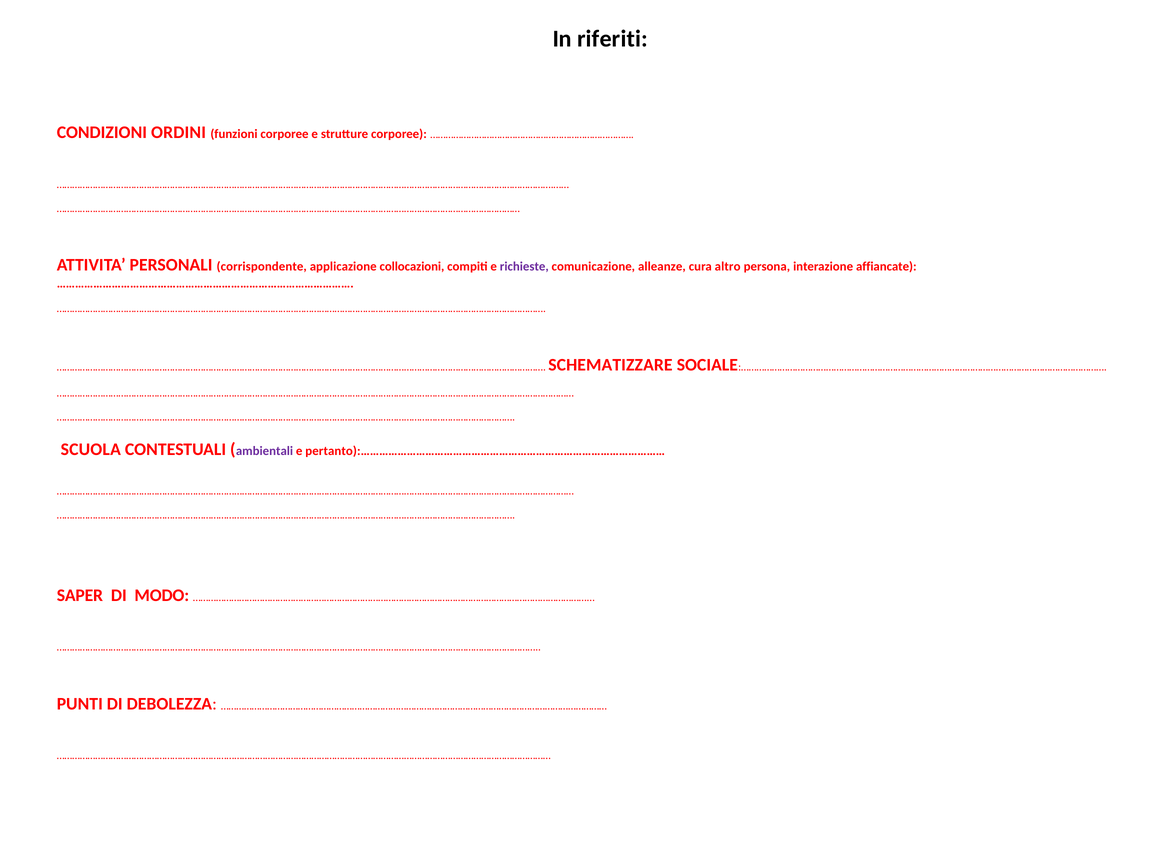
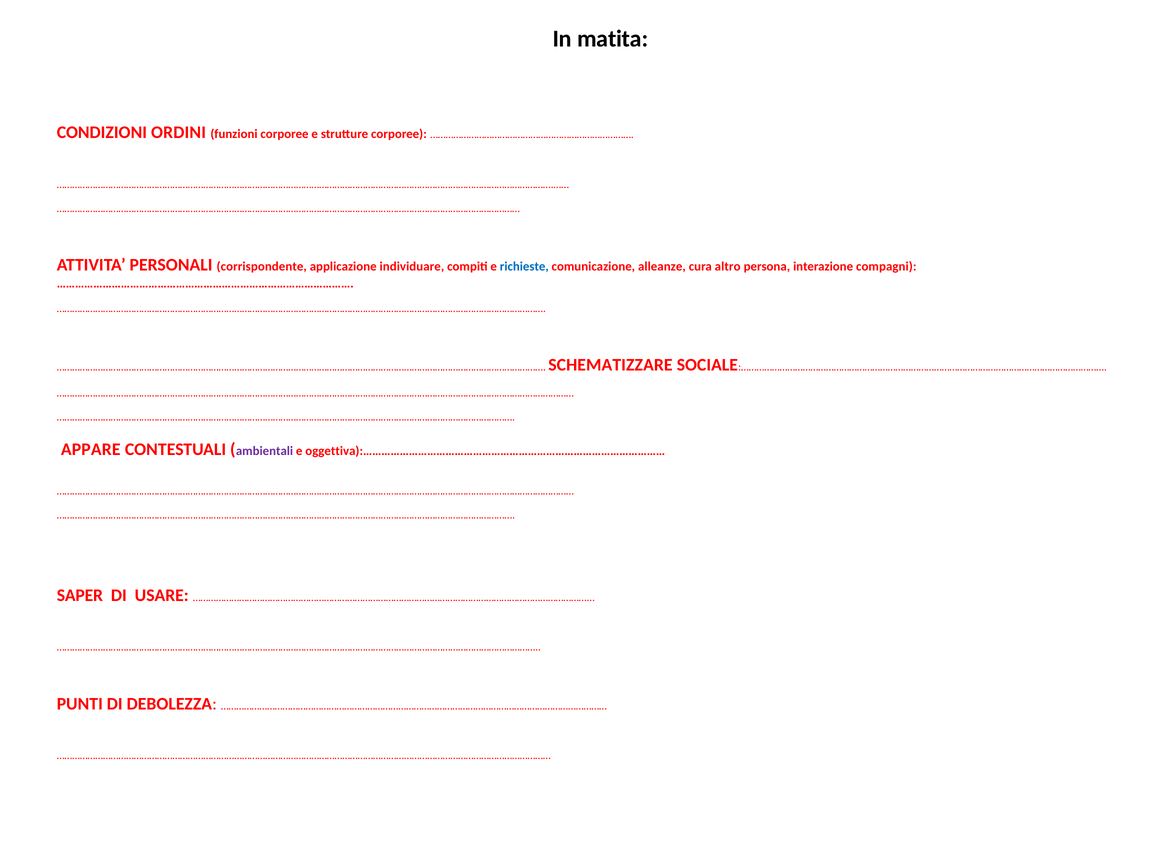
riferiti: riferiti -> matita
collocazioni: collocazioni -> individuare
richieste colour: purple -> blue
affiancate: affiancate -> compagni
SCUOLA: SCUOLA -> APPARE
pertanto):………………………………………………………………………………………: pertanto):……………………………………………………………………………………… -> oggettiva):………………………………………………………………………………………
MODO: MODO -> USARE
